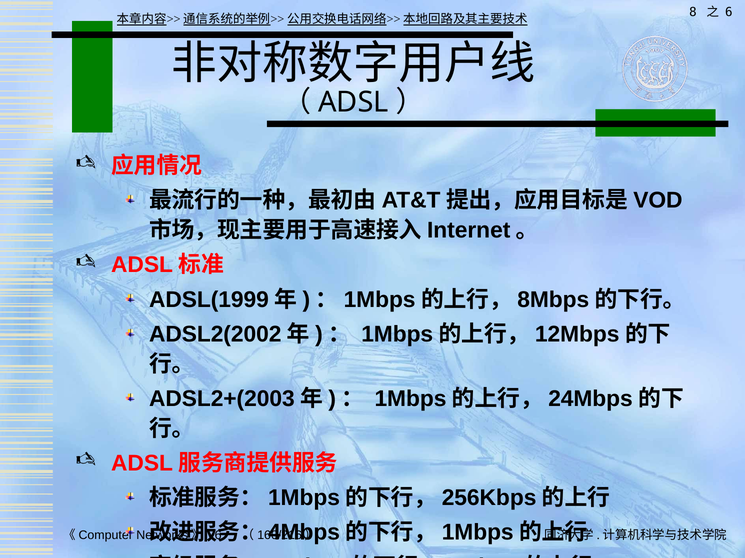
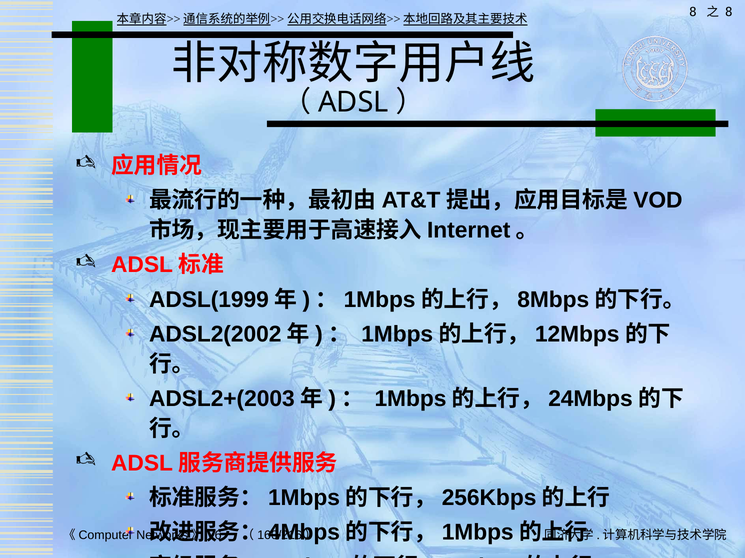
6 at (729, 12): 6 -> 8
